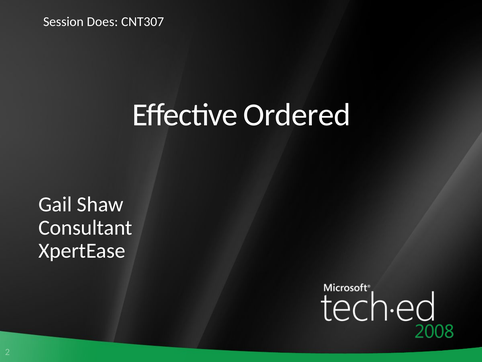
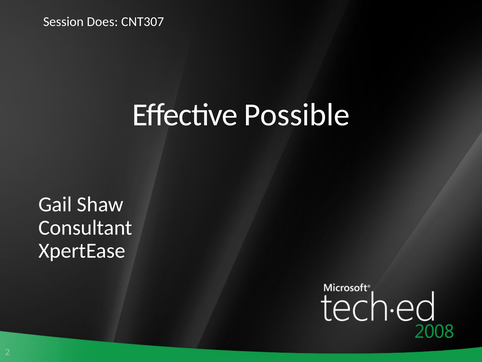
Ordered: Ordered -> Possible
